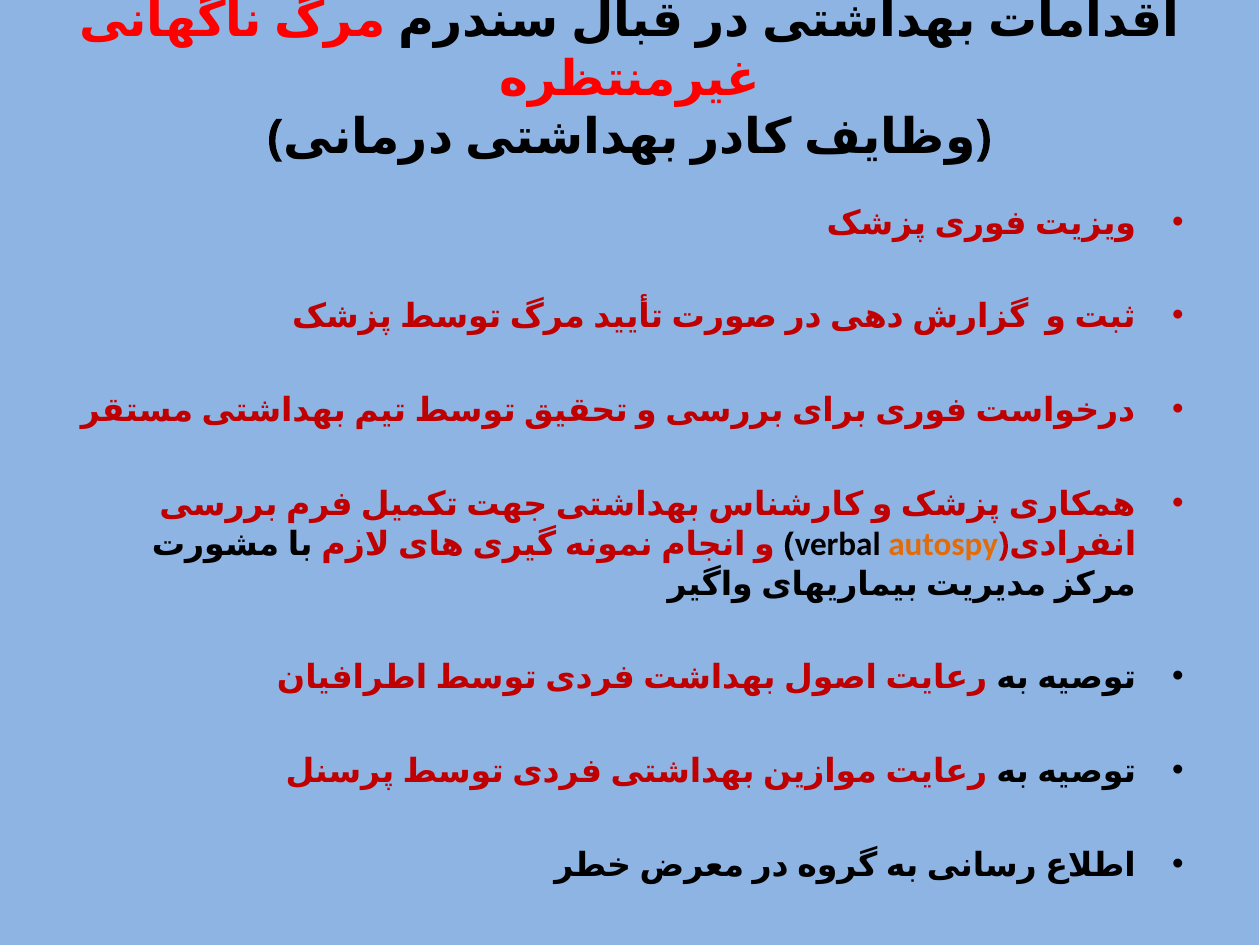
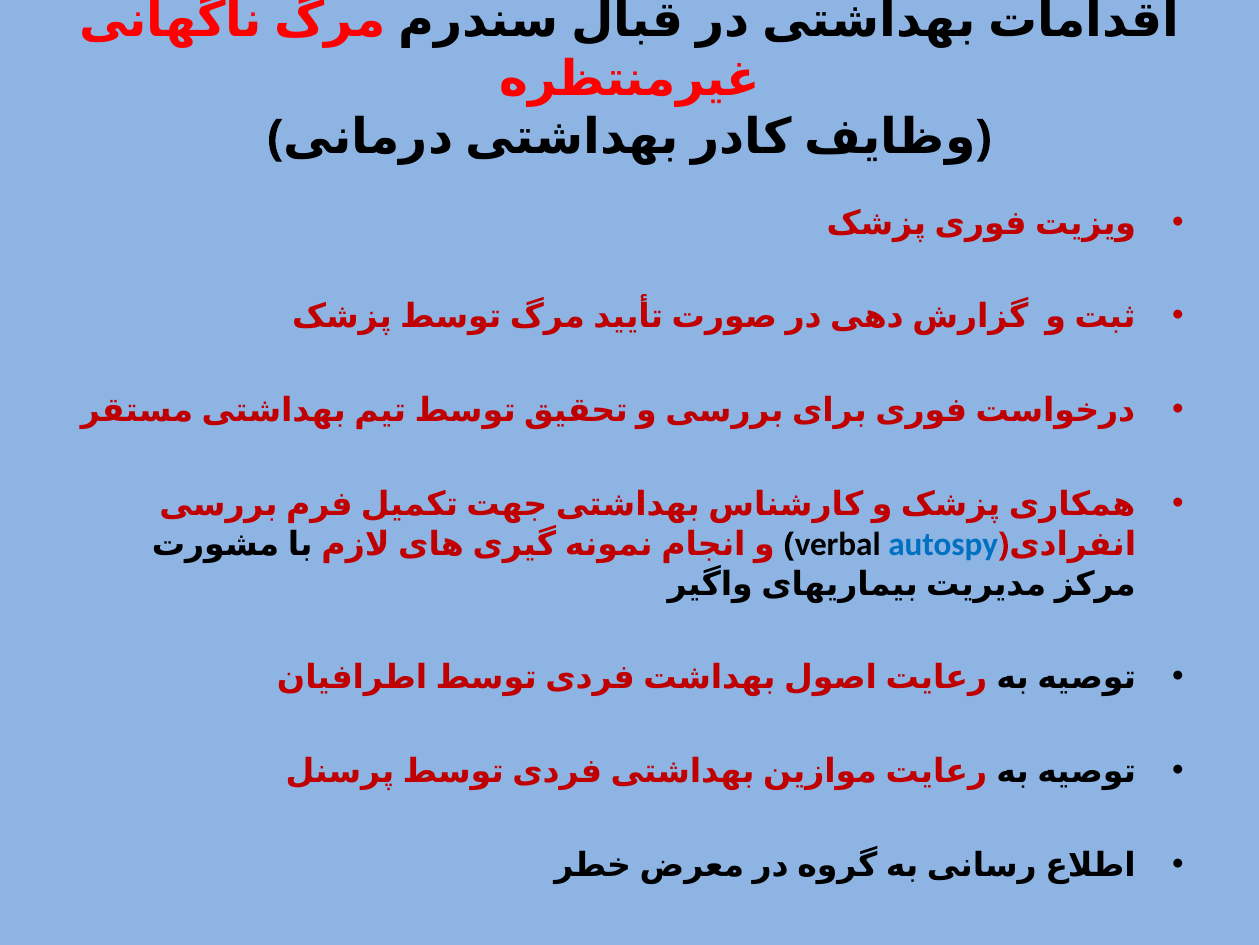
autospy colour: orange -> blue
